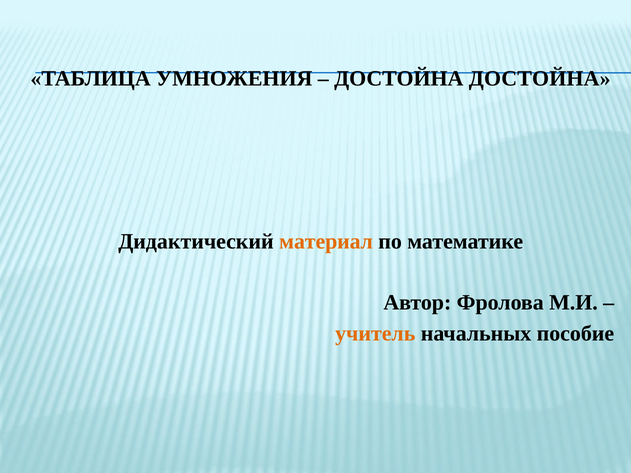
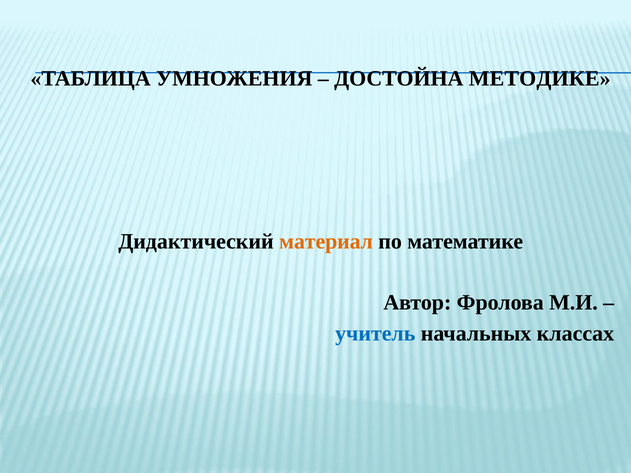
ДОСТОЙНА ДОСТОЙНА: ДОСТОЙНА -> МЕТОДИКЕ
учитель colour: orange -> blue
пособие: пособие -> классах
